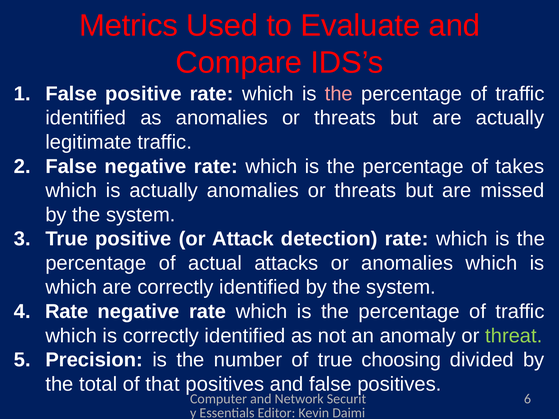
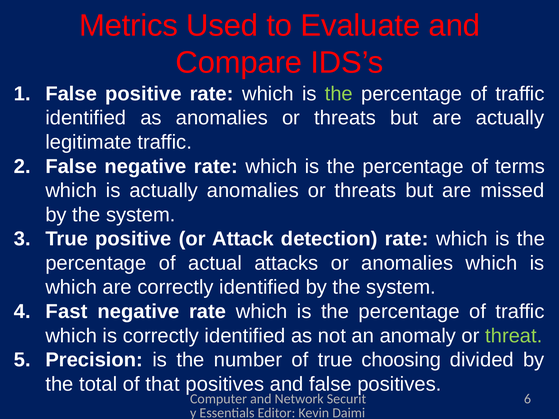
the at (339, 94) colour: pink -> light green
takes: takes -> terms
Rate at (67, 312): Rate -> Fast
